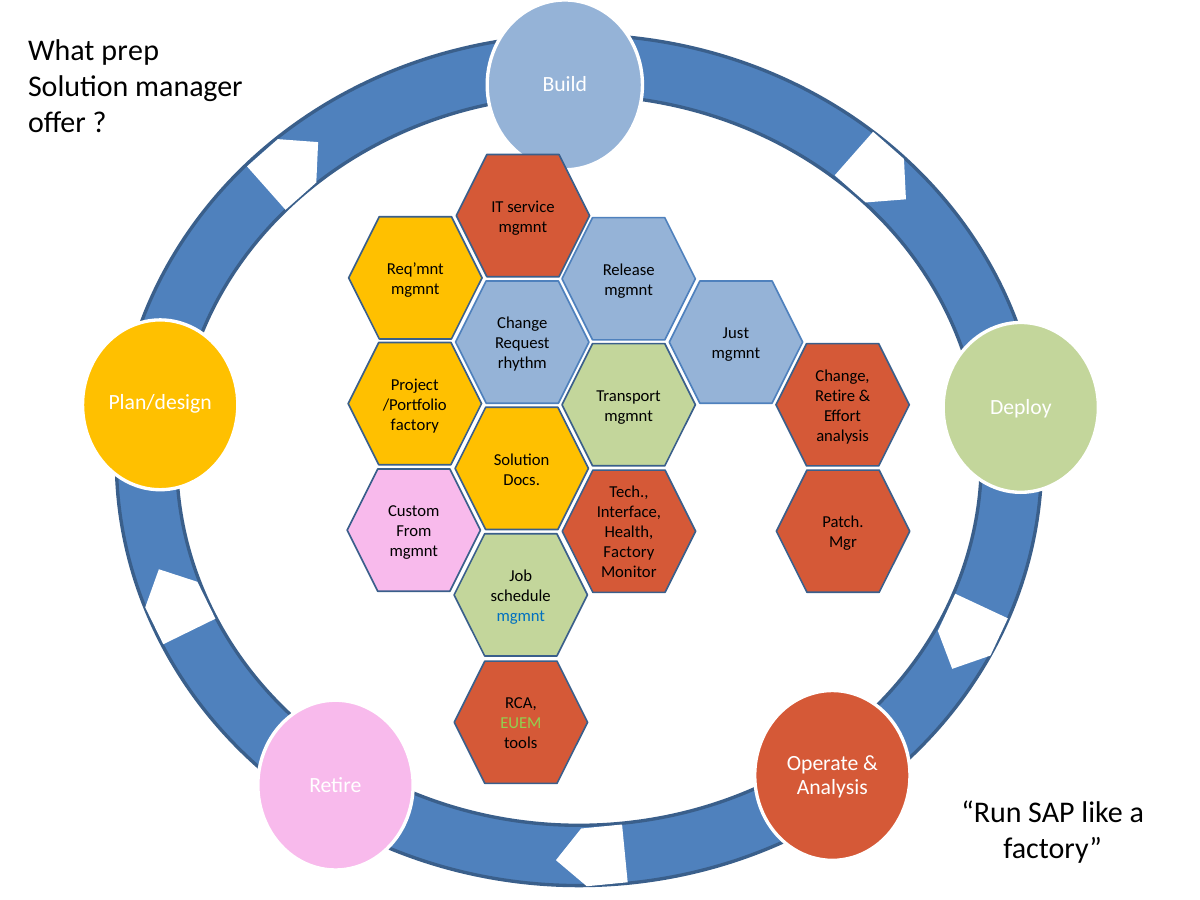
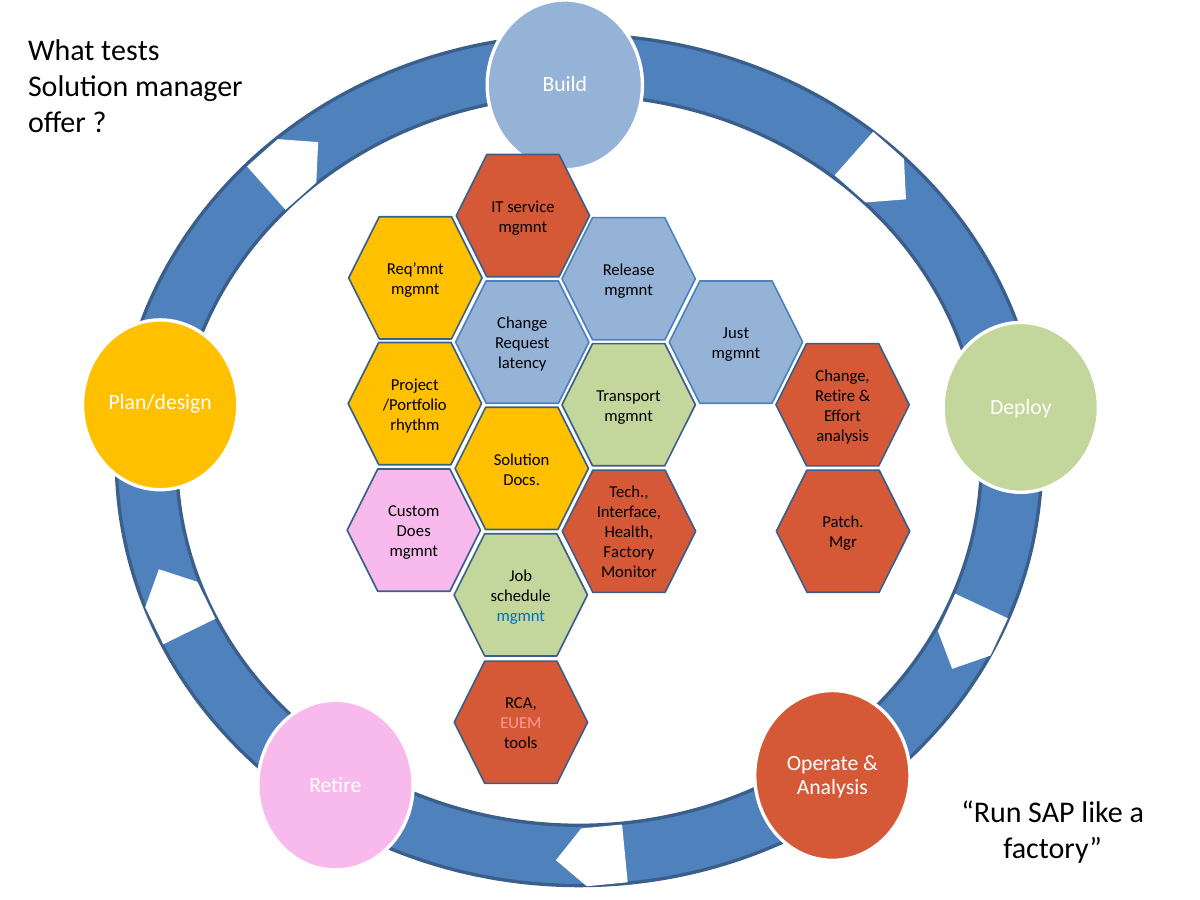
prep: prep -> tests
rhythm: rhythm -> latency
factory at (415, 425): factory -> rhythm
From: From -> Does
EUEM colour: light green -> pink
